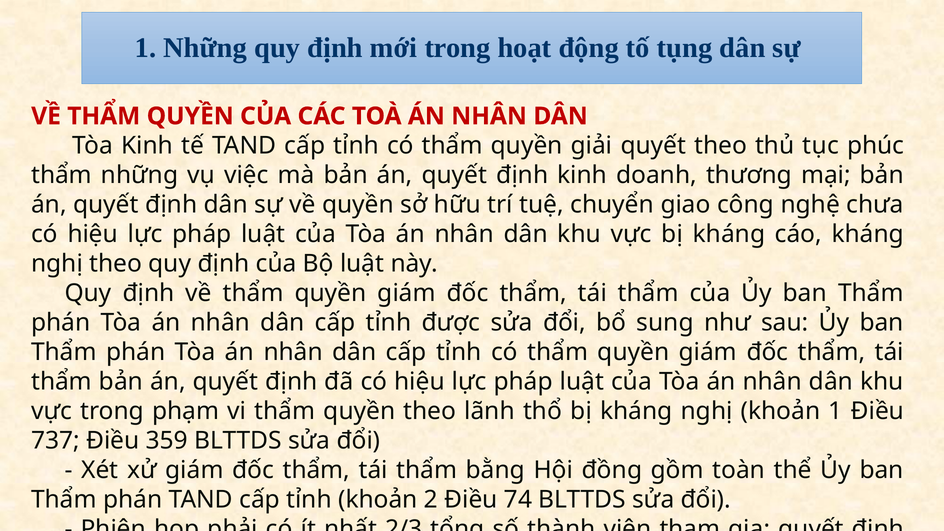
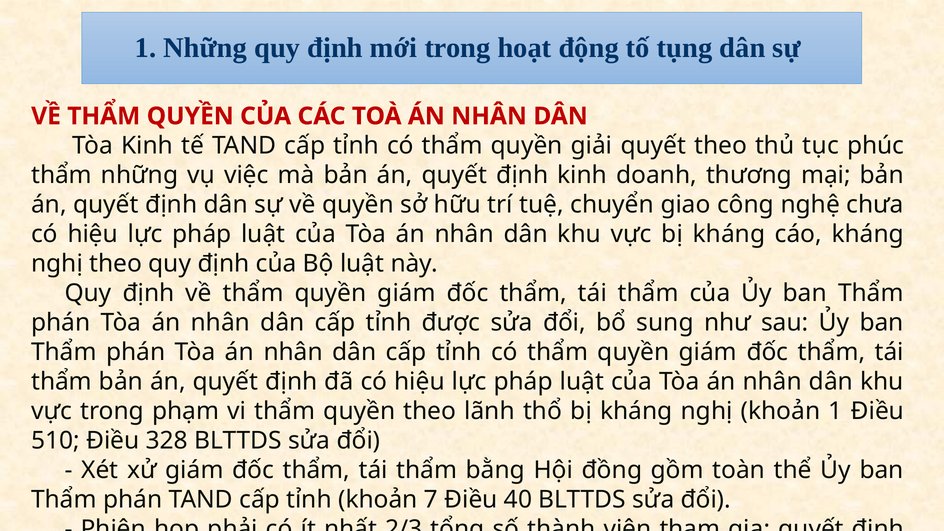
737: 737 -> 510
359: 359 -> 328
2: 2 -> 7
74: 74 -> 40
